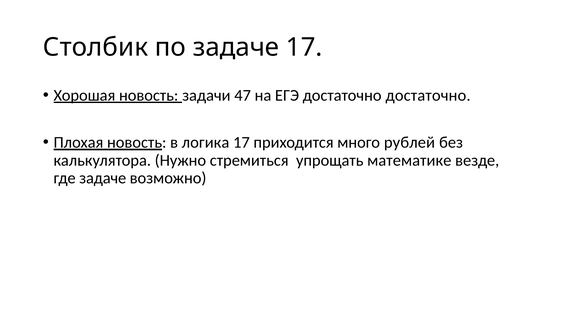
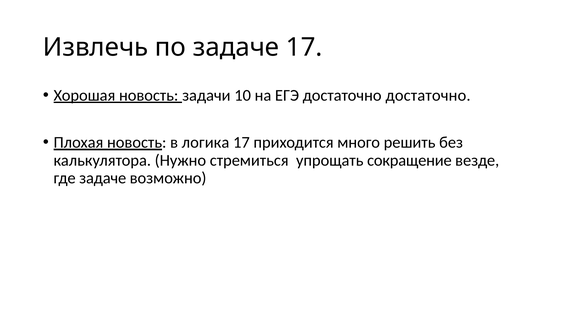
Столбик: Столбик -> Извлечь
47: 47 -> 10
рублей: рублей -> решить
математике: математике -> сокращение
